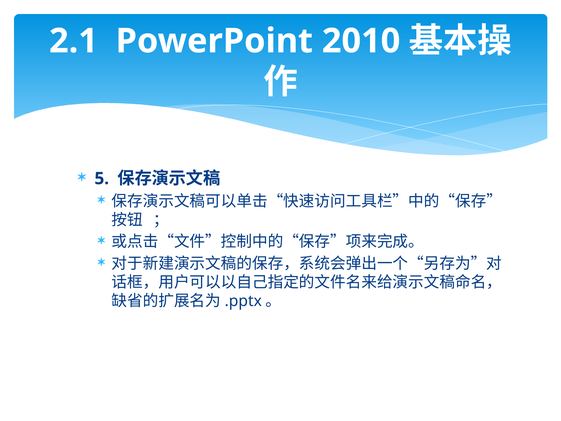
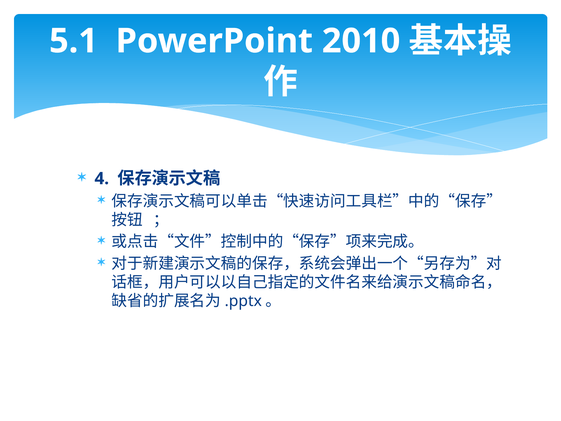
2.1: 2.1 -> 5.1
5: 5 -> 4
